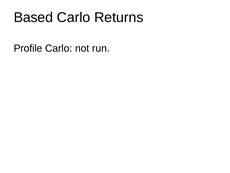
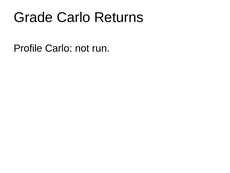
Based: Based -> Grade
